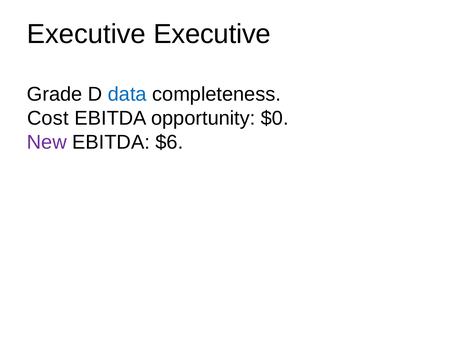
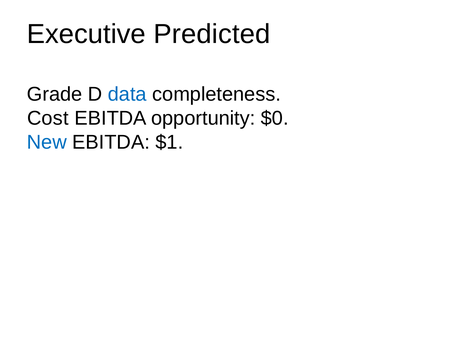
Executive Executive: Executive -> Predicted
New colour: purple -> blue
$6: $6 -> $1
